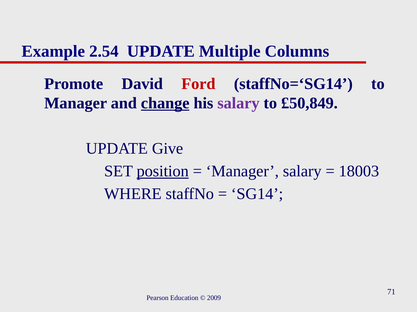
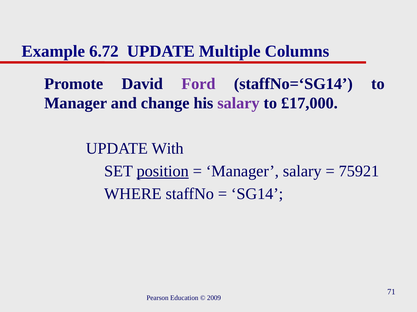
2.54: 2.54 -> 6.72
Ford colour: red -> purple
change underline: present -> none
£50,849: £50,849 -> £17,000
Give: Give -> With
18003: 18003 -> 75921
